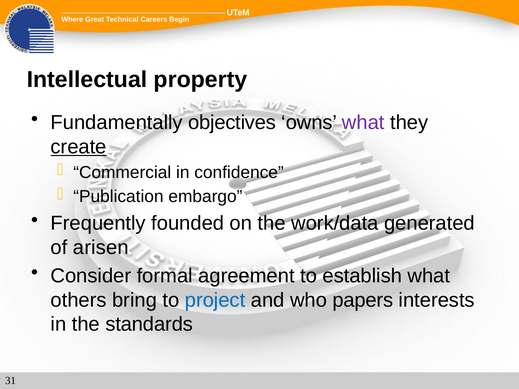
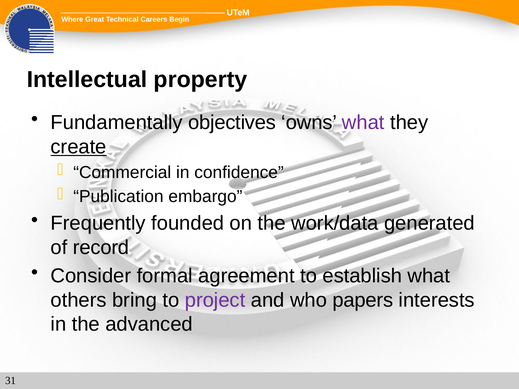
arisen: arisen -> record
project colour: blue -> purple
standards: standards -> advanced
